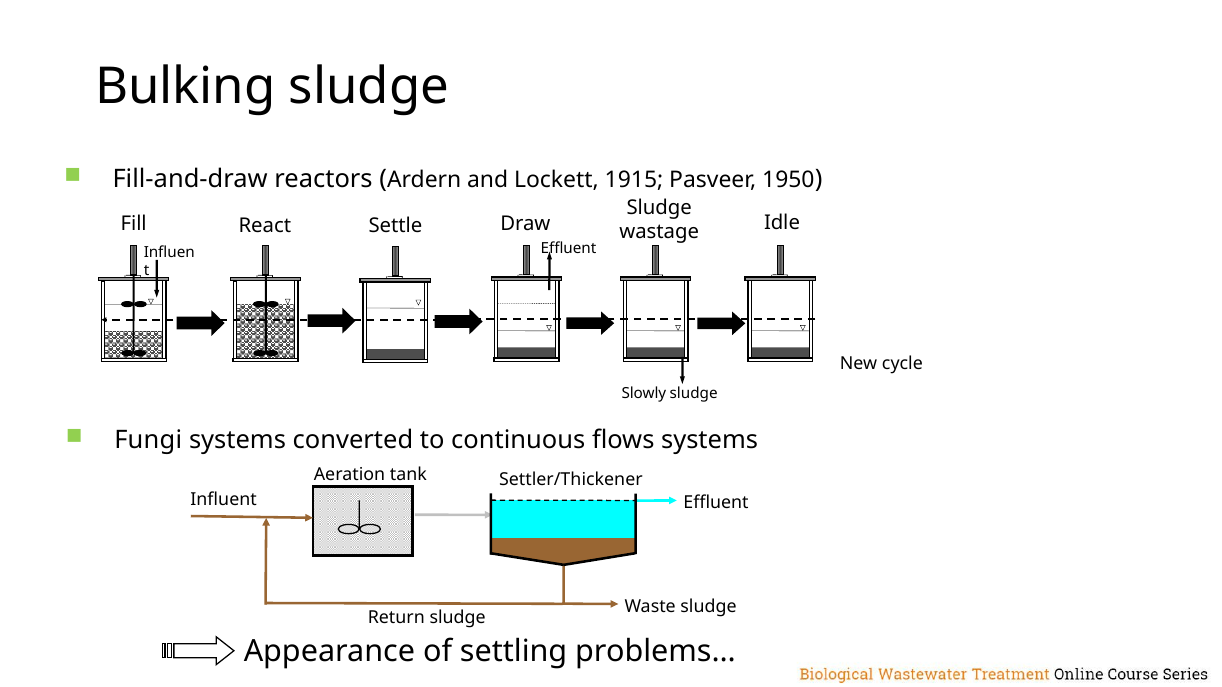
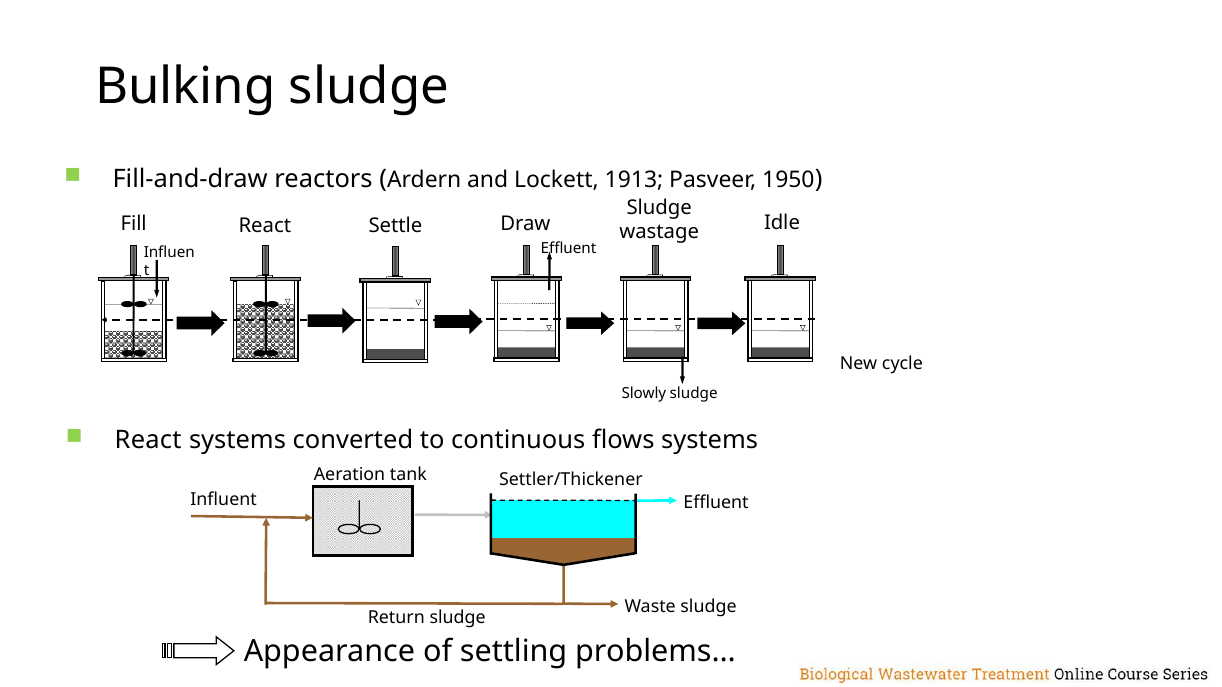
1915: 1915 -> 1913
Fungi at (148, 440): Fungi -> React
